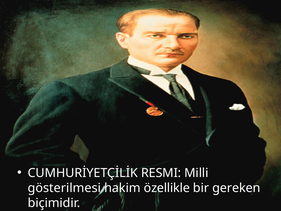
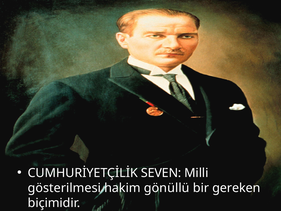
RESMI: RESMI -> SEVEN
özellikle: özellikle -> gönüllü
